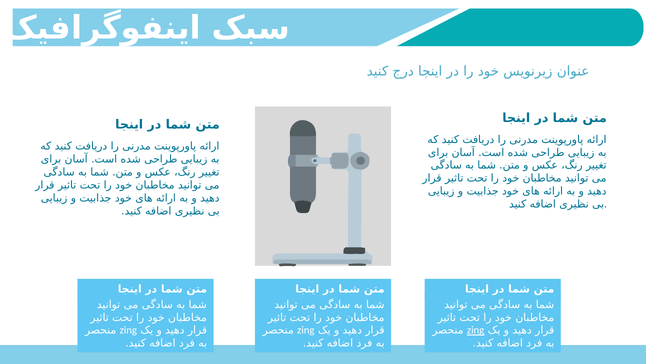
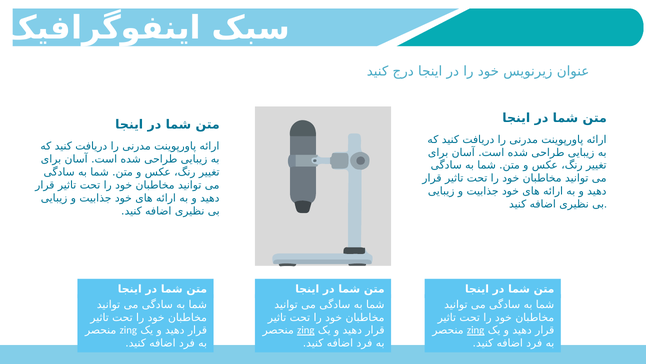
zing at (306, 330) underline: none -> present
